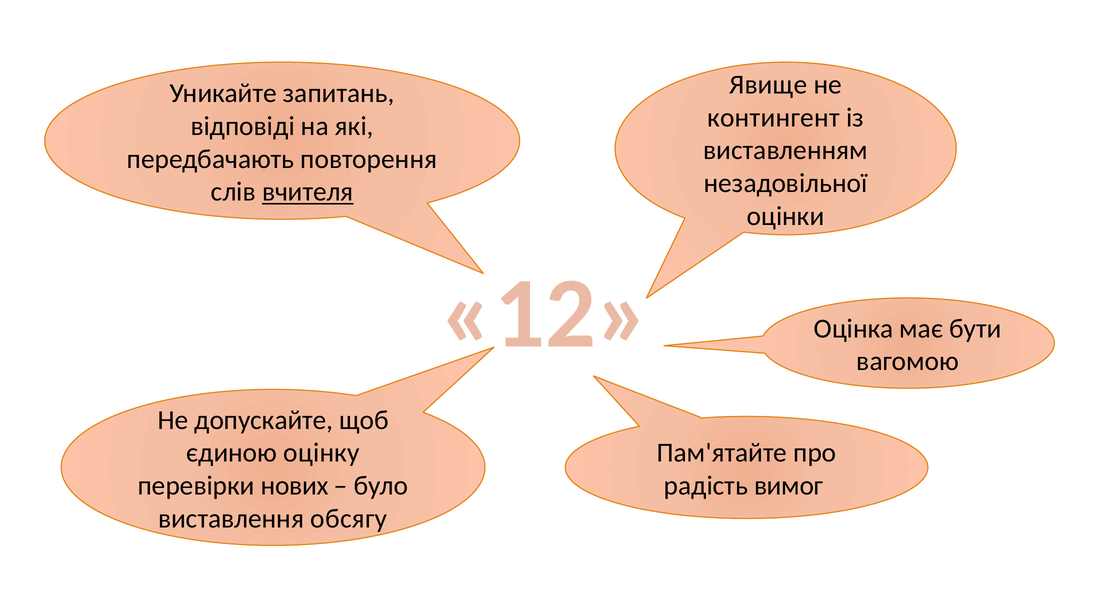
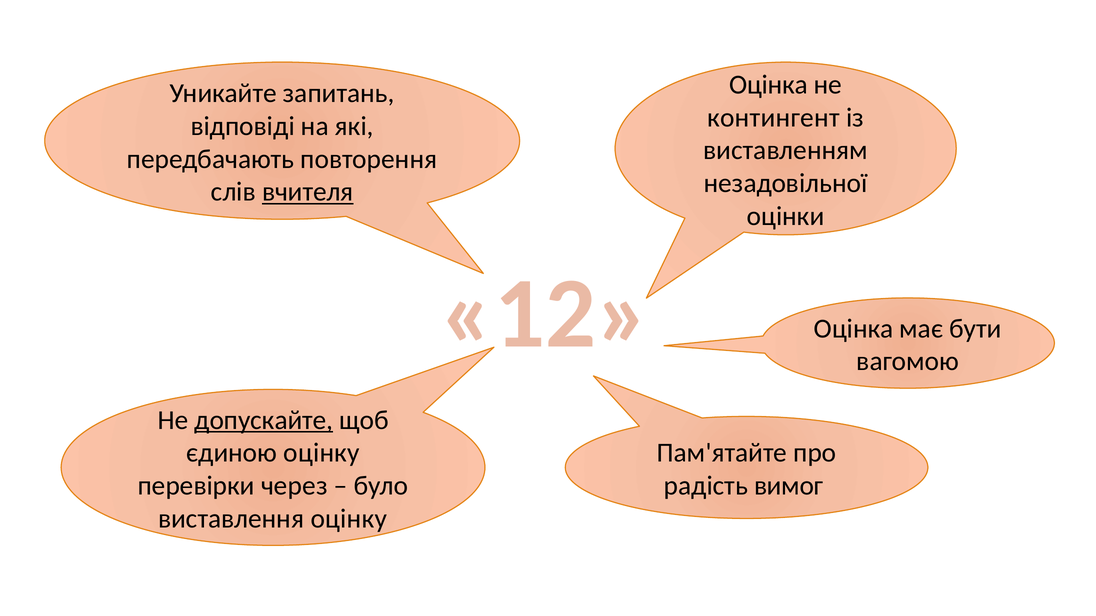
Явище at (768, 85): Явище -> Оцінка
допускайте underline: none -> present
нових: нових -> через
виставлення обсягу: обсягу -> оцінку
